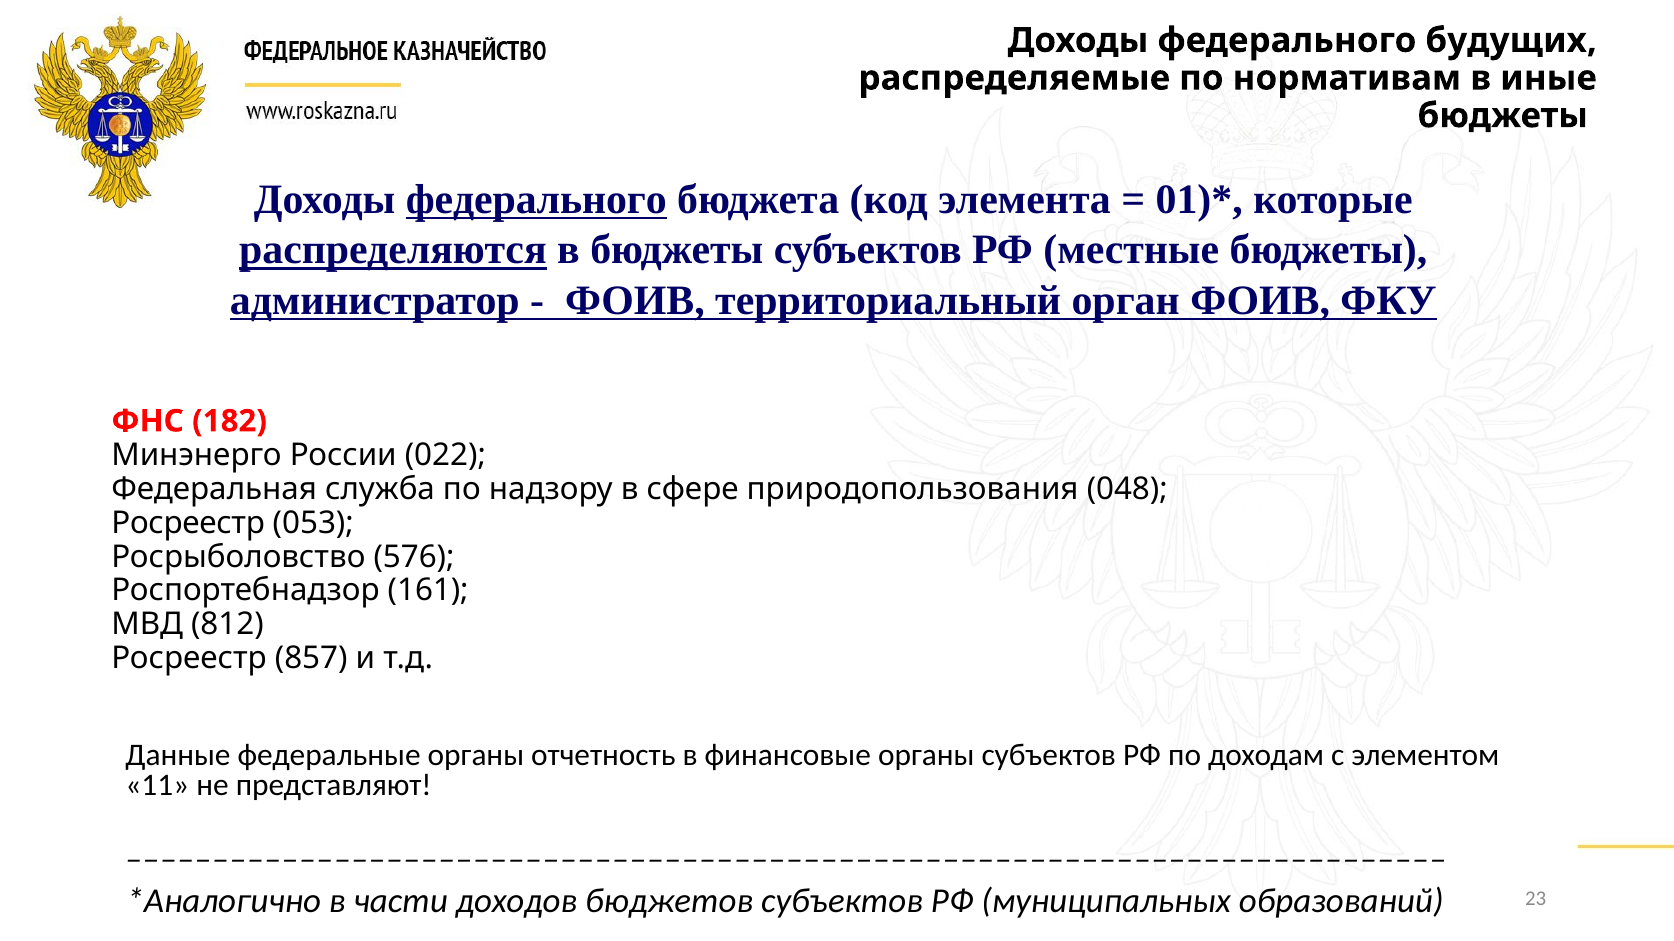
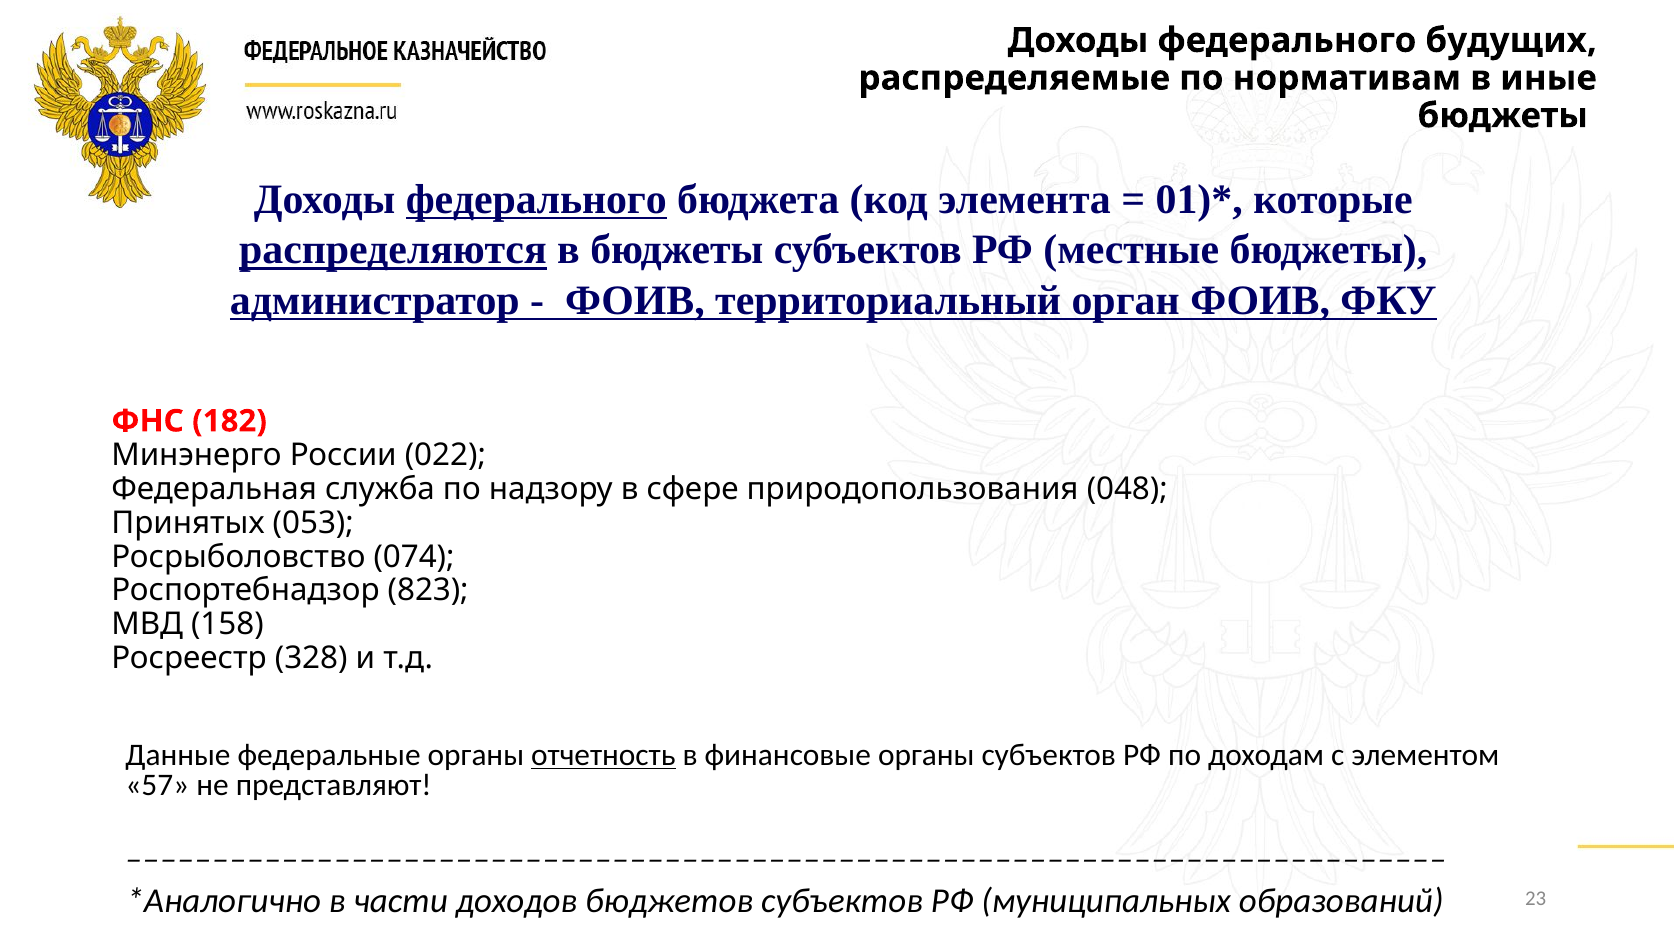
Росреестр at (188, 523): Росреестр -> Принятых
576: 576 -> 074
161: 161 -> 823
812: 812 -> 158
857: 857 -> 328
отчетность underline: none -> present
11: 11 -> 57
